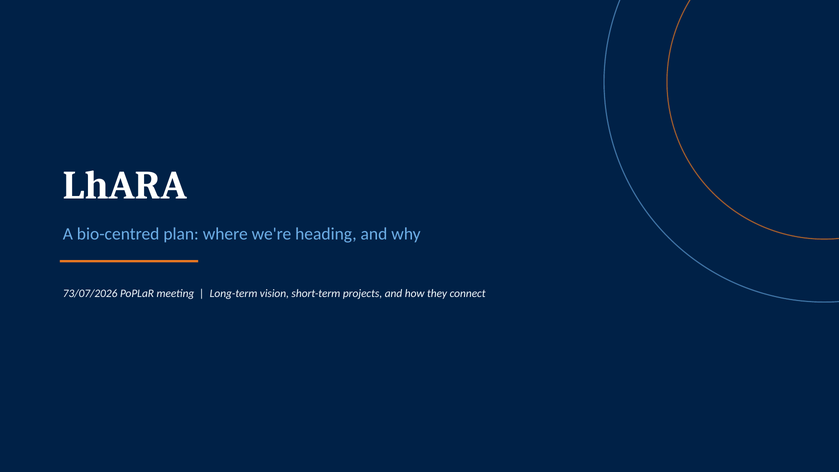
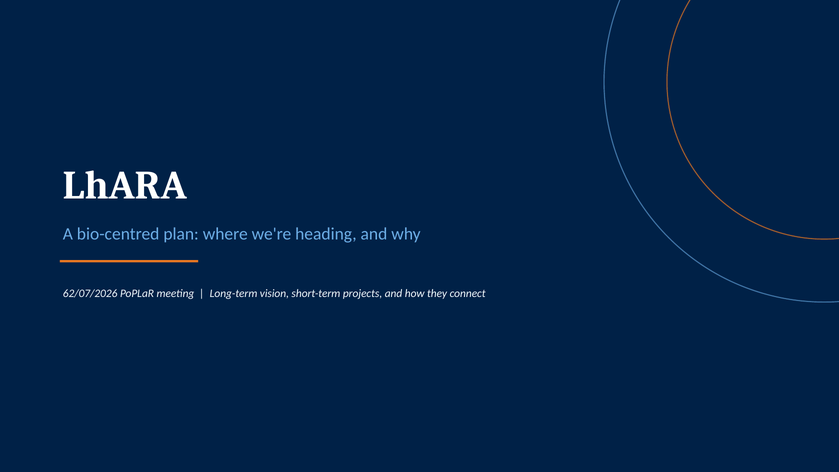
73/07/2026: 73/07/2026 -> 62/07/2026
